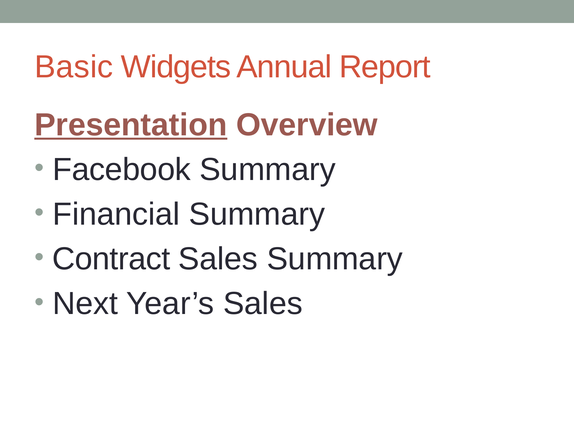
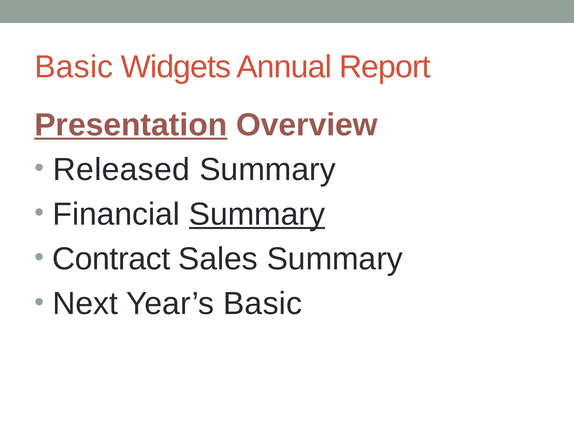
Facebook: Facebook -> Released
Summary at (257, 214) underline: none -> present
Year’s Sales: Sales -> Basic
